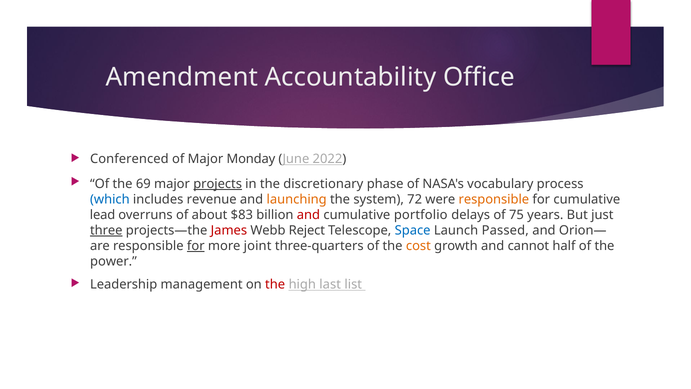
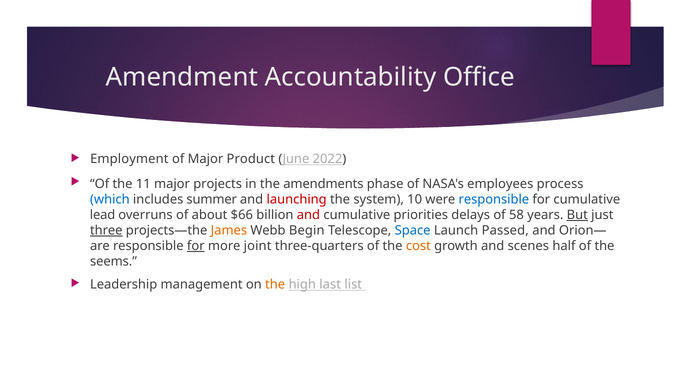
Conferenced: Conferenced -> Employment
Monday: Monday -> Product
69: 69 -> 11
projects underline: present -> none
discretionary: discretionary -> amendments
vocabulary: vocabulary -> employees
revenue: revenue -> summer
launching colour: orange -> red
72: 72 -> 10
responsible at (494, 199) colour: orange -> blue
$83: $83 -> $66
portfolio: portfolio -> priorities
75: 75 -> 58
But underline: none -> present
James colour: red -> orange
Reject: Reject -> Begin
cannot: cannot -> scenes
power: power -> seems
the at (275, 284) colour: red -> orange
